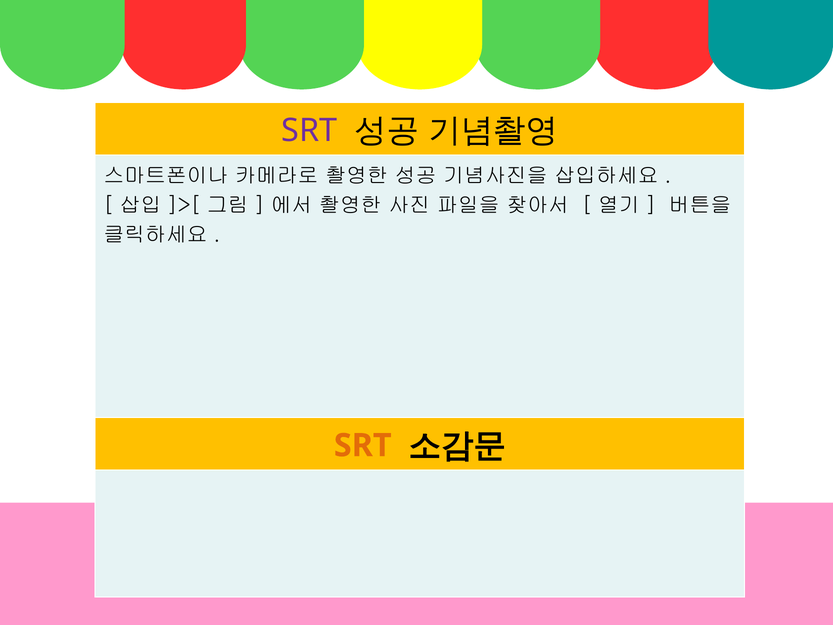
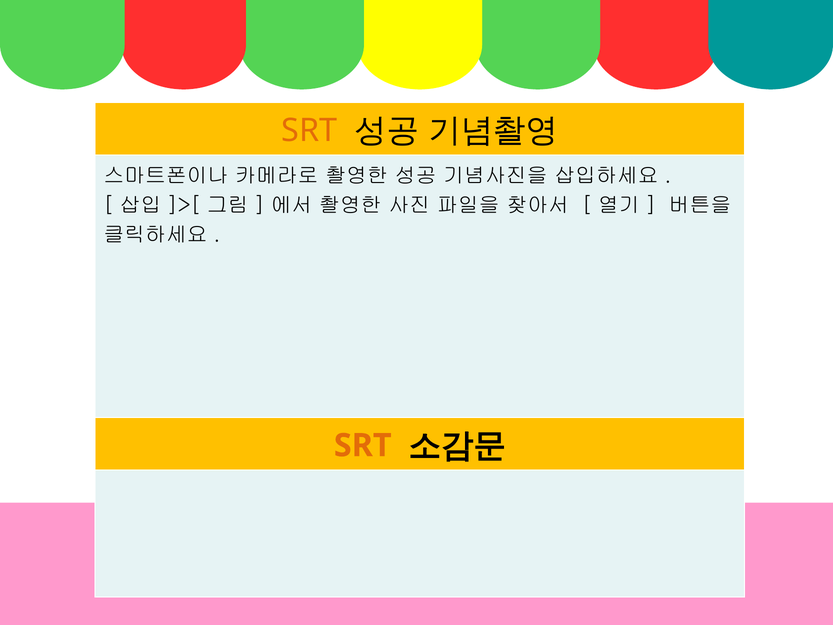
SRT at (309, 130) colour: purple -> orange
